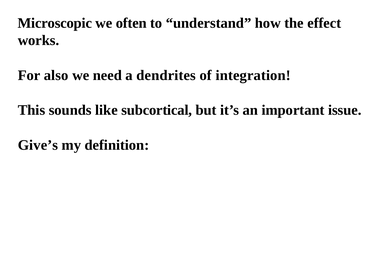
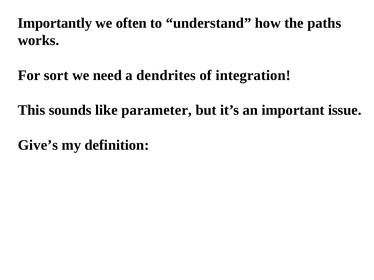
Microscopic: Microscopic -> Importantly
effect: effect -> paths
also: also -> sort
subcortical: subcortical -> parameter
